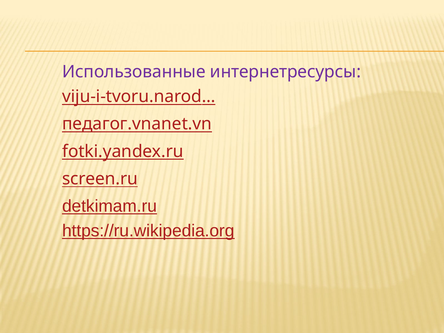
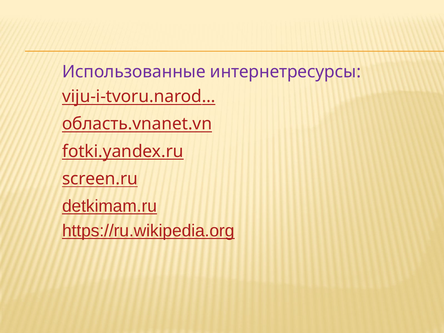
педагог.vnanet.vn: педагог.vnanet.vn -> область.vnanet.vn
